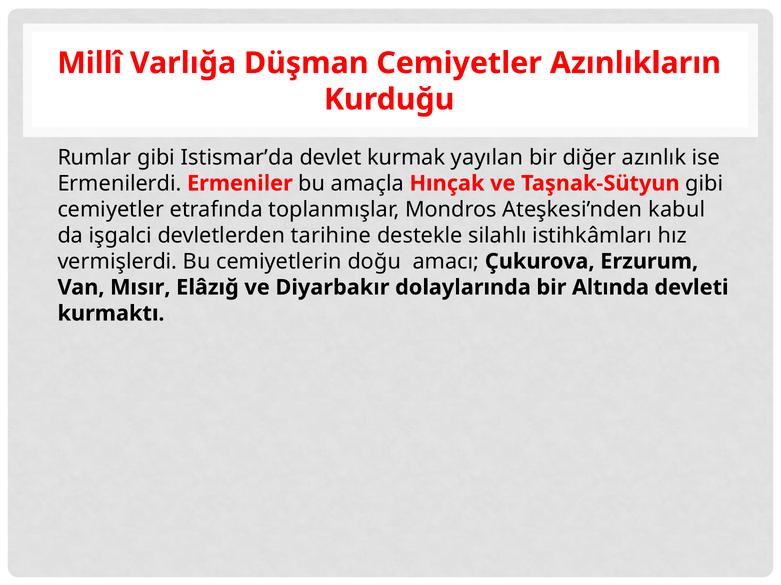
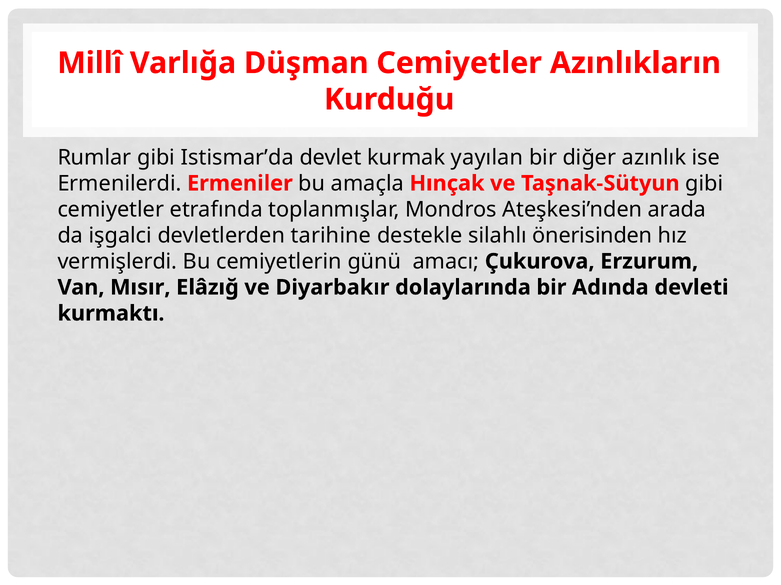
kabul: kabul -> arada
istihkâmları: istihkâmları -> önerisinden
doğu: doğu -> günü
Altında: Altında -> Adında
